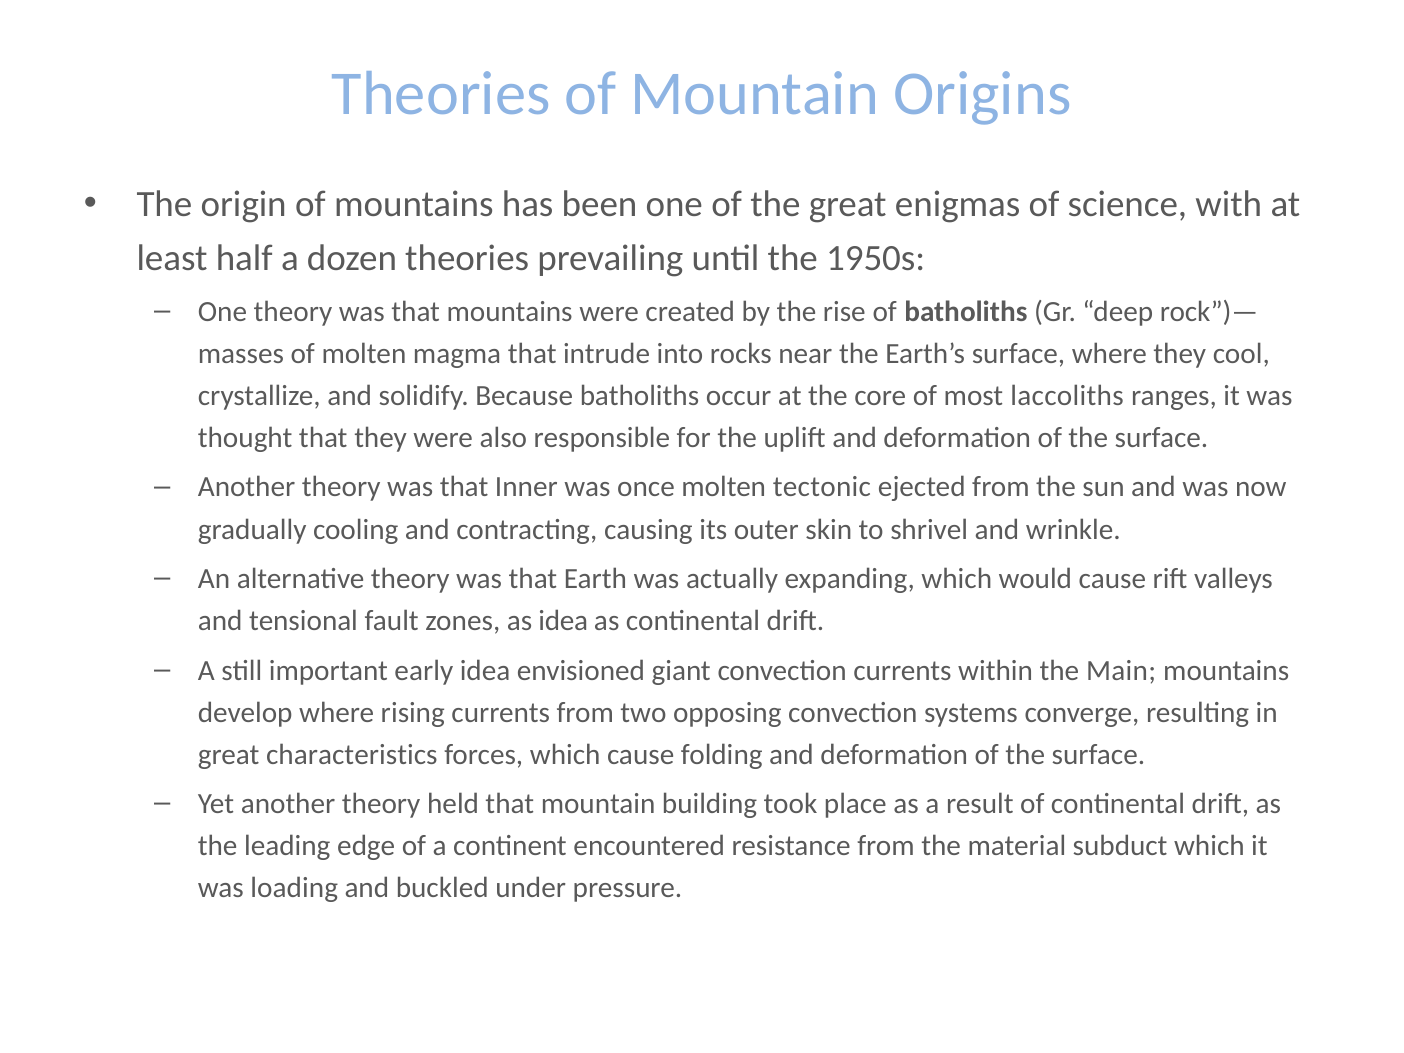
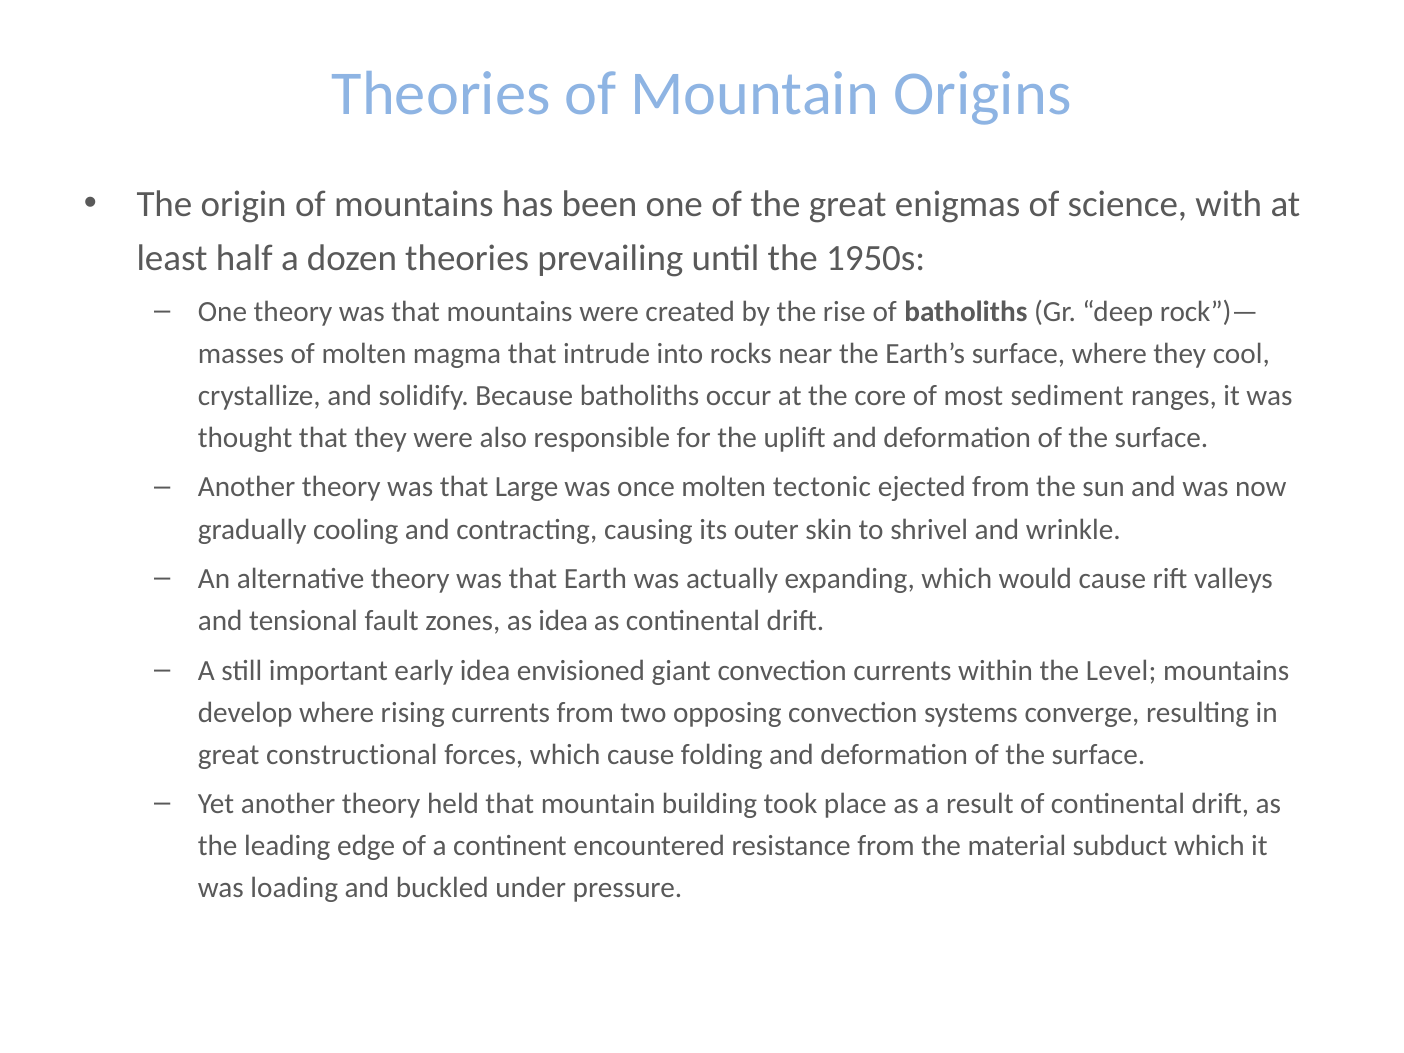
laccoliths: laccoliths -> sediment
Inner: Inner -> Large
Main: Main -> Level
characteristics: characteristics -> constructional
